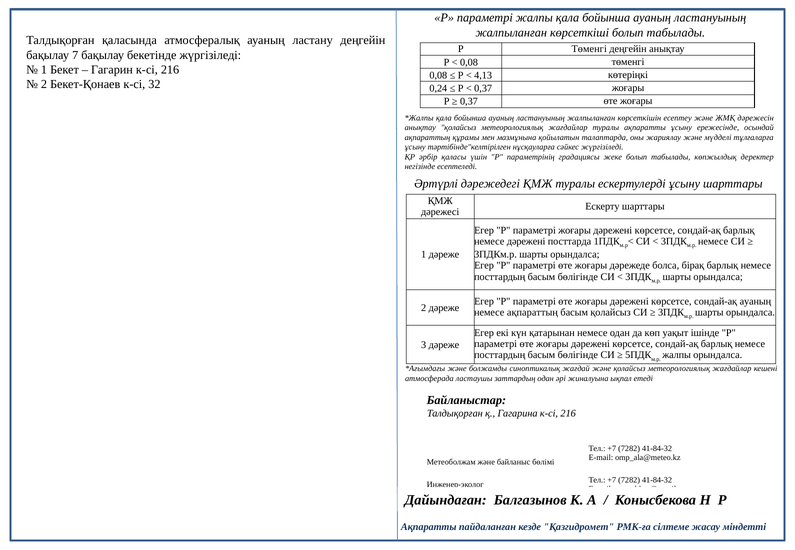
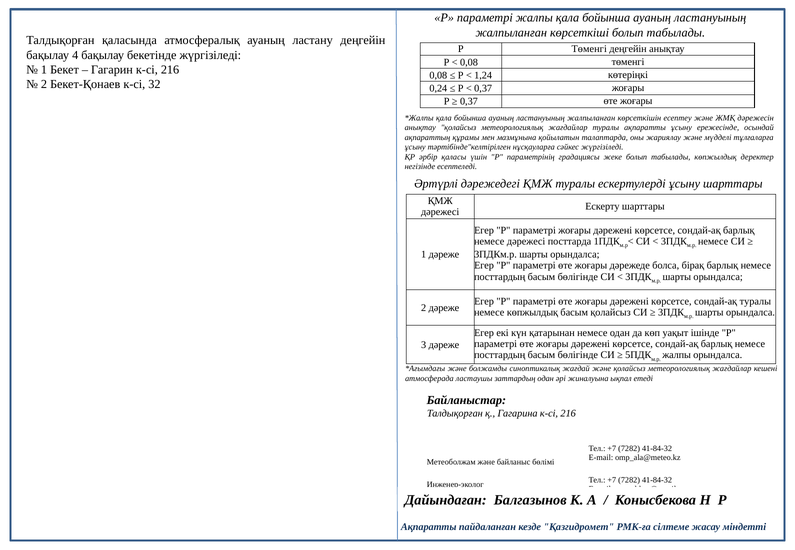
7: 7 -> 4
4,13: 4,13 -> 1,24
немесе дәрежені: дәрежені -> дәрежесі
сондай-ақ ауаның: ауаның -> туралы
немесе ақпараттың: ақпараттың -> көпжылдық
